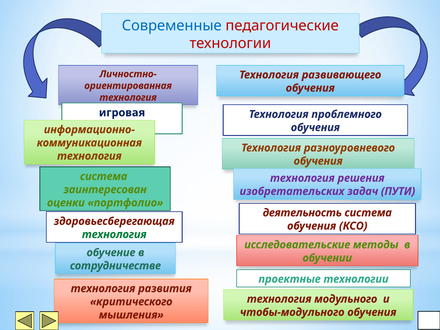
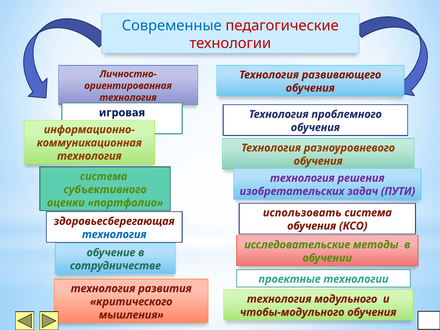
заинтересован: заинтересован -> субъективного
деятельность: деятельность -> использовать
технология at (114, 234) colour: green -> blue
